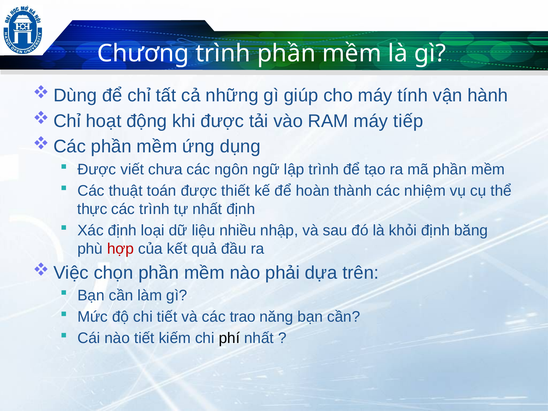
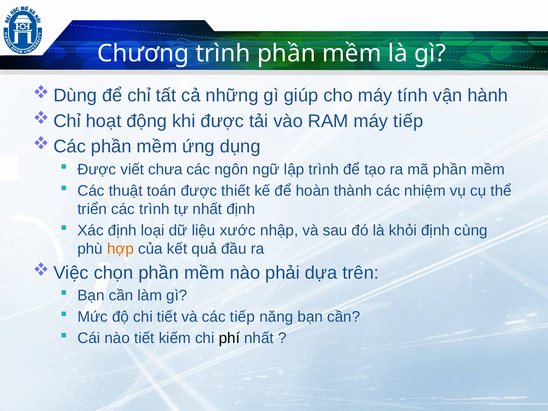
thực: thực -> triển
nhiều: nhiều -> xước
băng: băng -> cùng
hợp colour: red -> orange
các trao: trao -> tiếp
